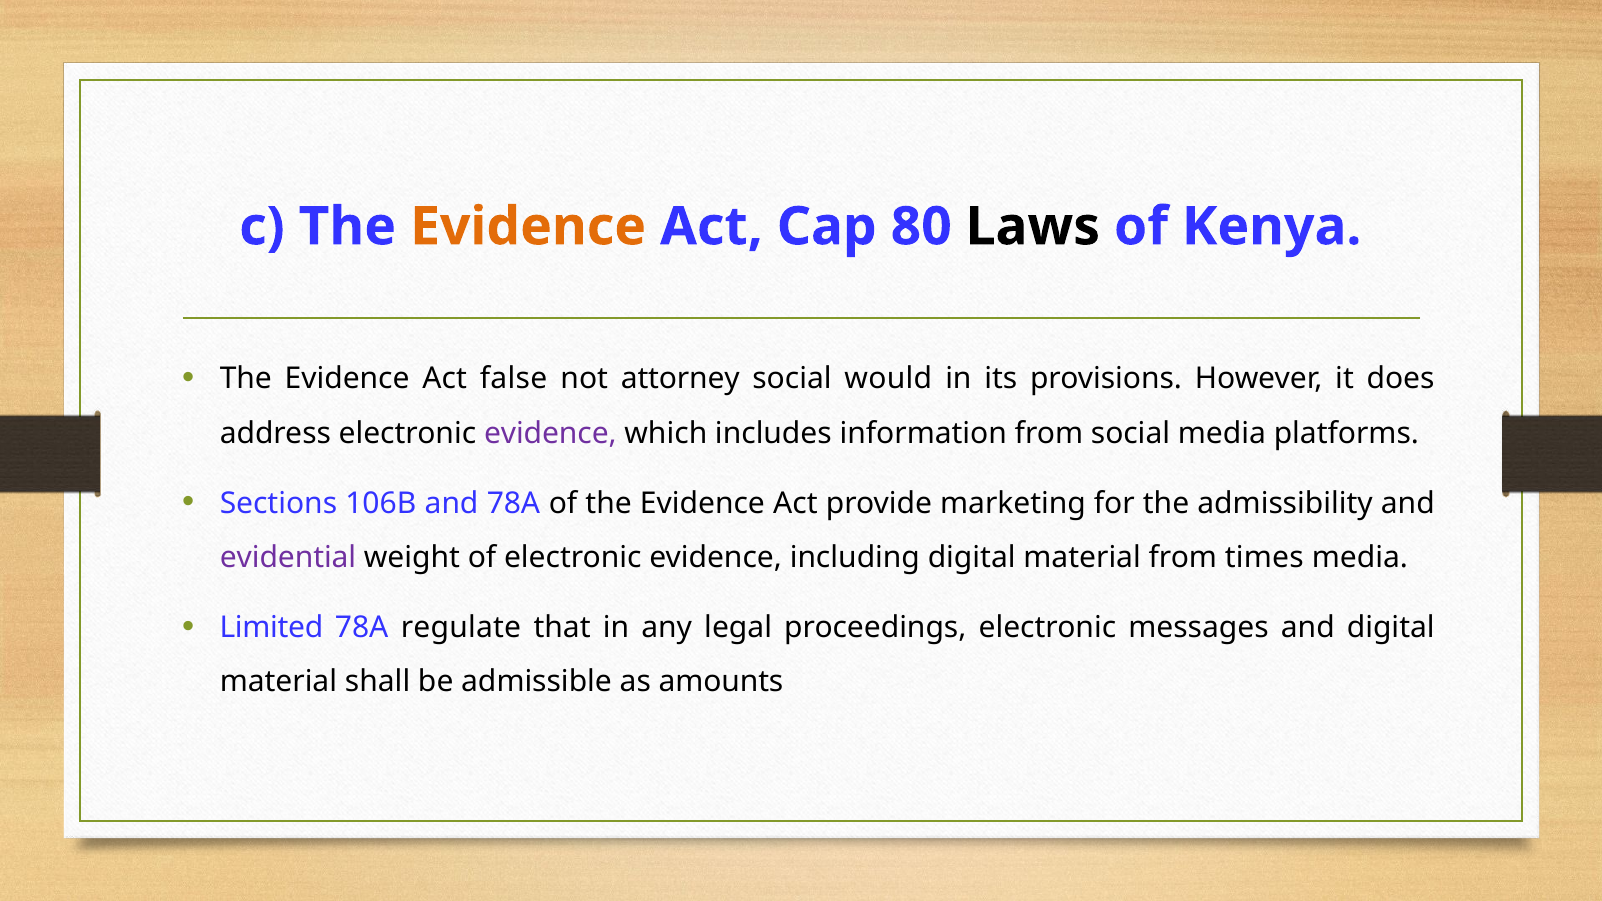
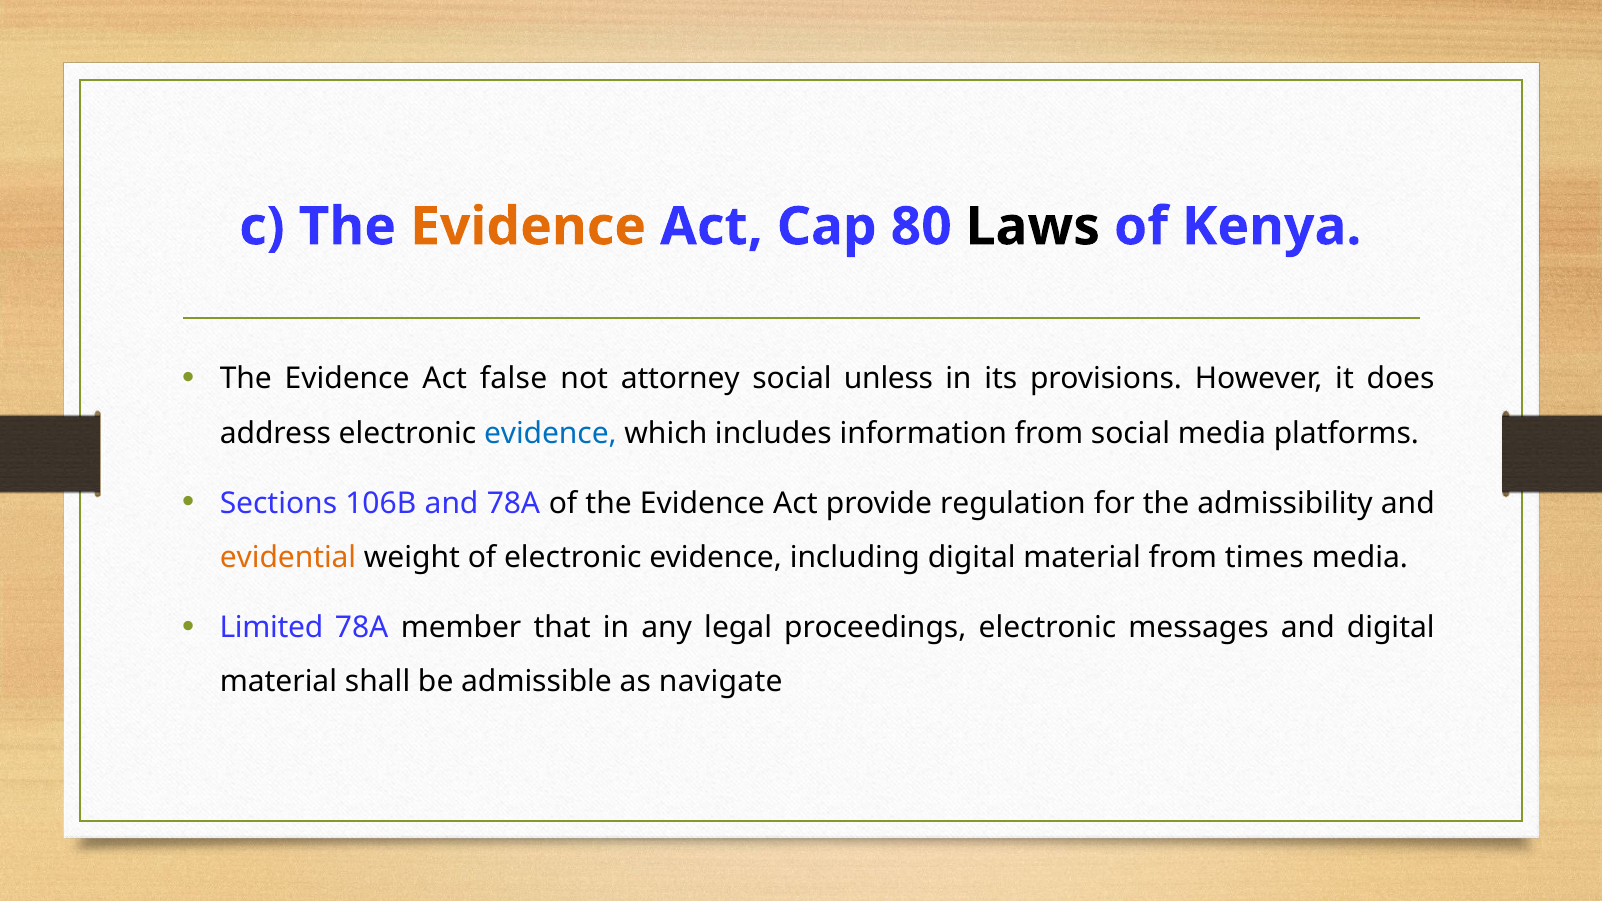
would: would -> unless
evidence at (550, 433) colour: purple -> blue
marketing: marketing -> regulation
evidential colour: purple -> orange
regulate: regulate -> member
amounts: amounts -> navigate
